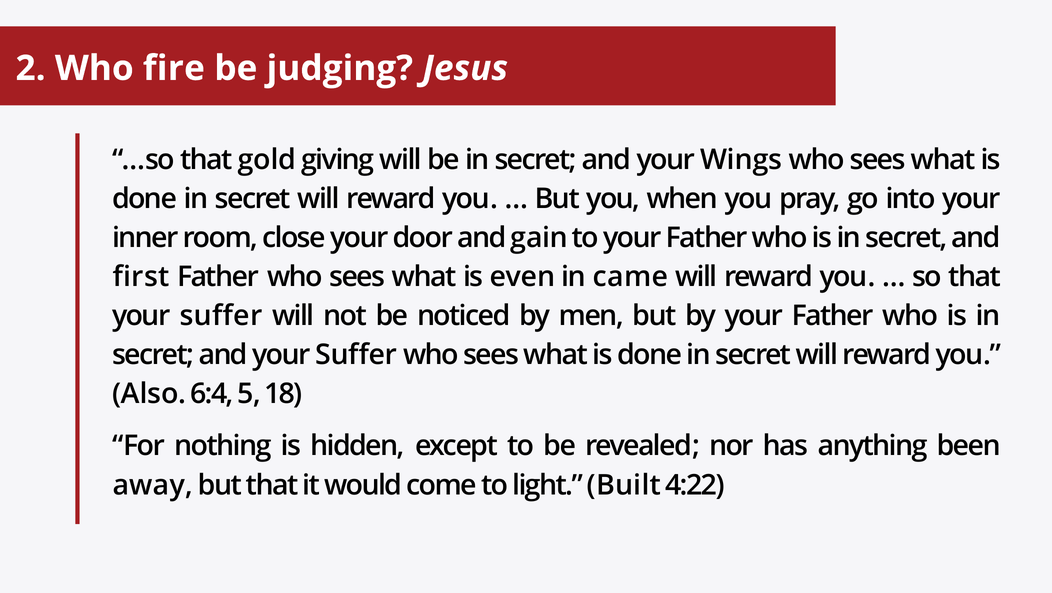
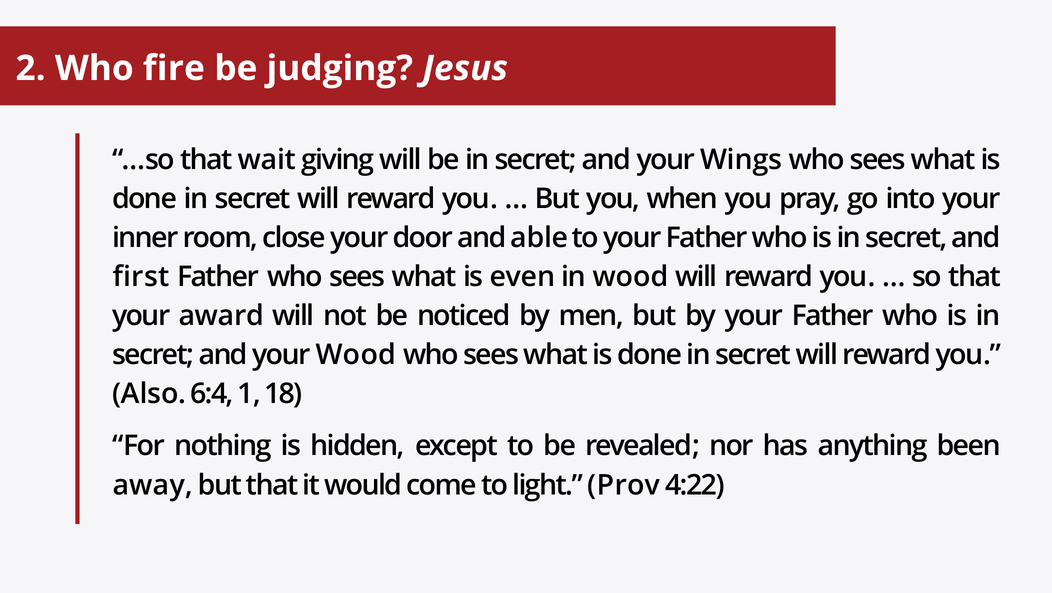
gold: gold -> wait
gain: gain -> able
in came: came -> wood
suffer at (221, 316): suffer -> award
and your Suffer: Suffer -> Wood
5: 5 -> 1
Built: Built -> Prov
